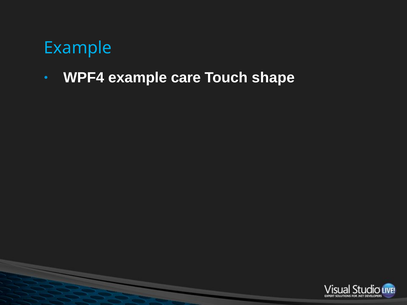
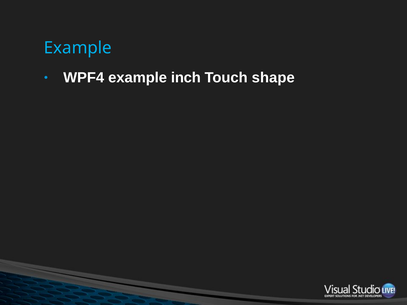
care: care -> inch
